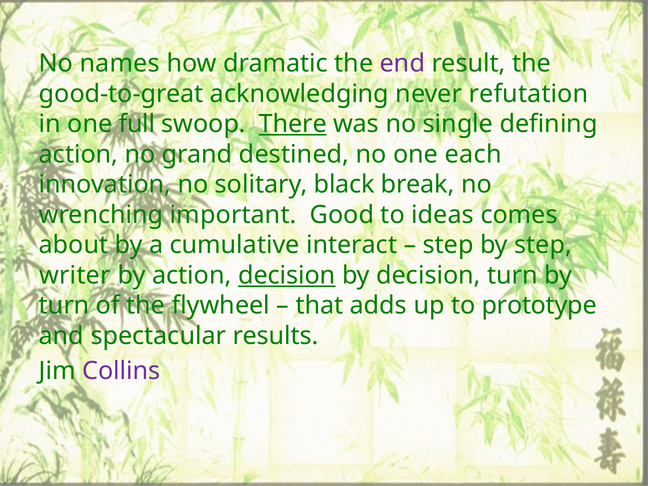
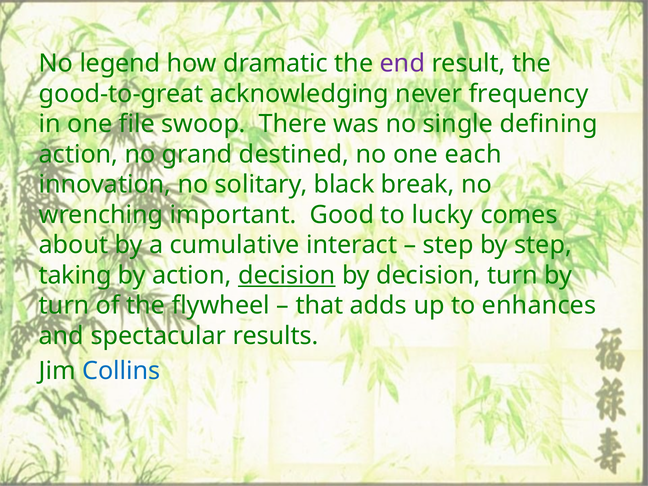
names: names -> legend
refutation: refutation -> frequency
full: full -> file
There underline: present -> none
ideas: ideas -> lucky
writer: writer -> taking
prototype: prototype -> enhances
Collins colour: purple -> blue
